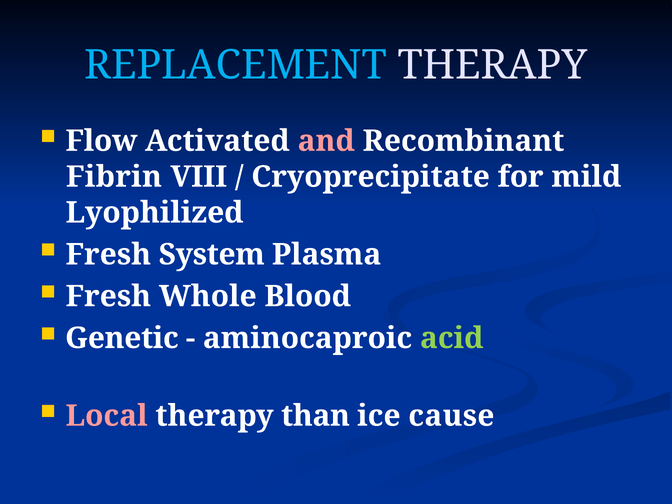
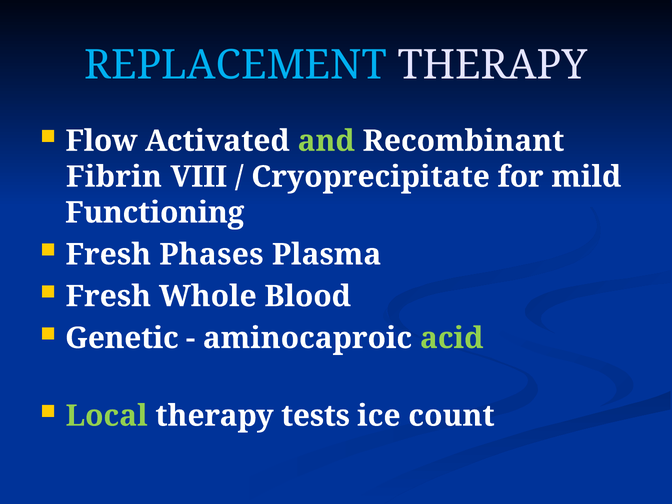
and colour: pink -> light green
Lyophilized: Lyophilized -> Functioning
System: System -> Phases
Local colour: pink -> light green
than: than -> tests
cause: cause -> count
